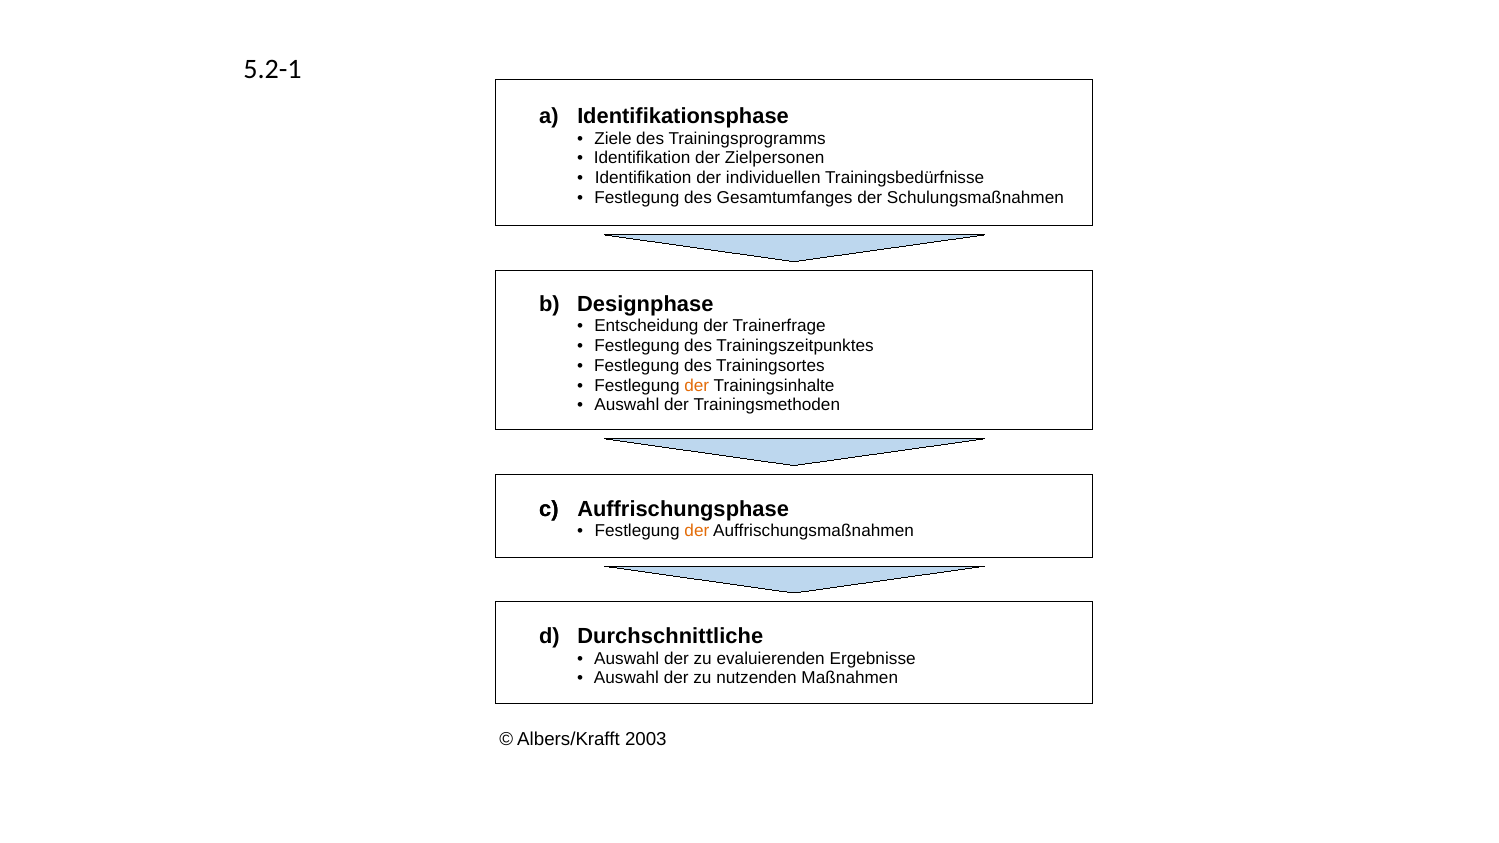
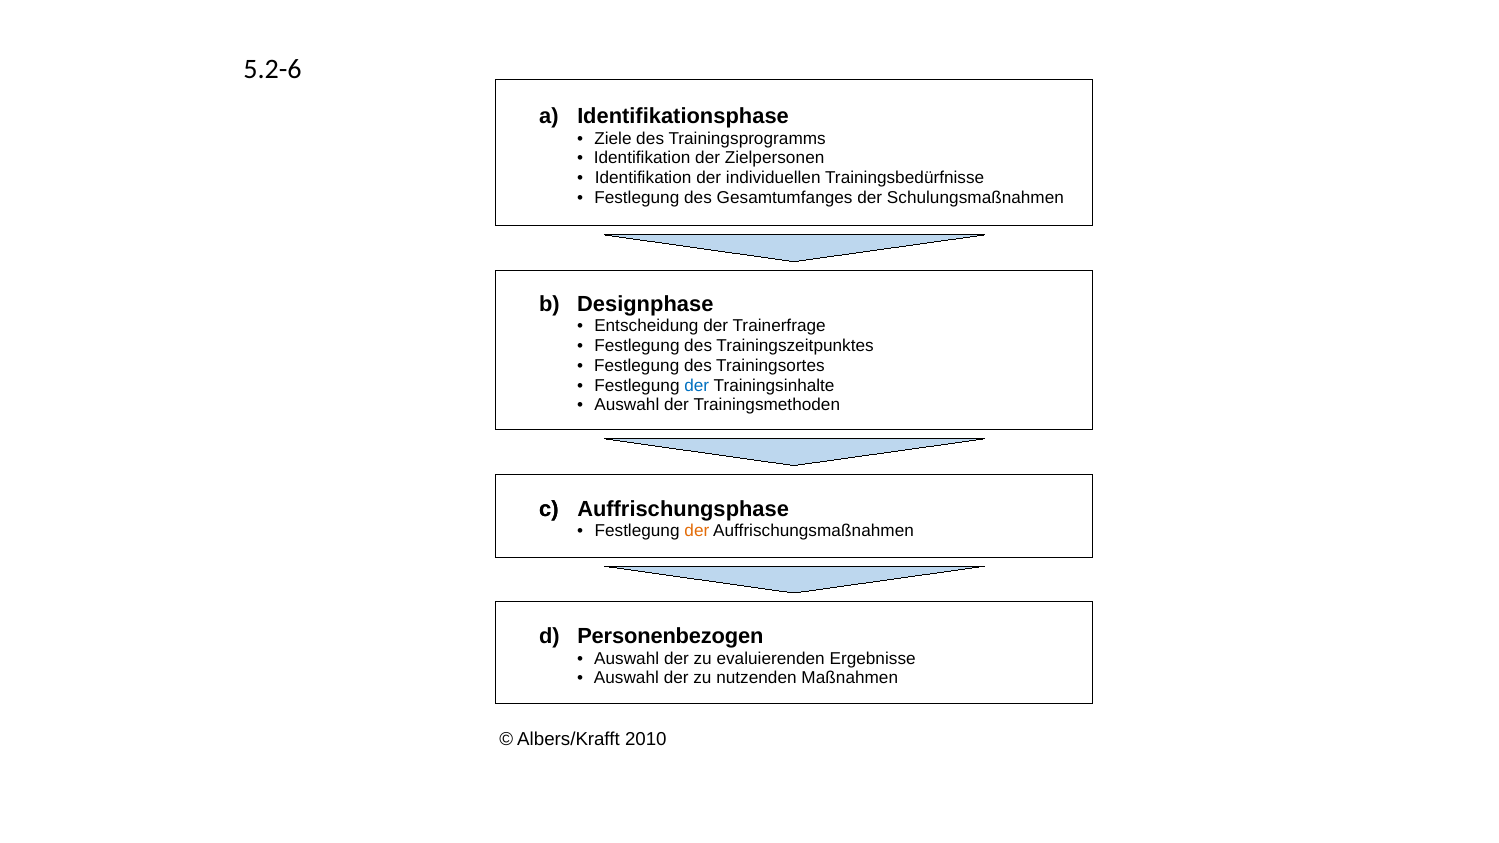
5.2-1: 5.2-1 -> 5.2-6
der at (697, 385) colour: orange -> blue
Durchschnittliche: Durchschnittliche -> Personenbezogen
2003: 2003 -> 2010
